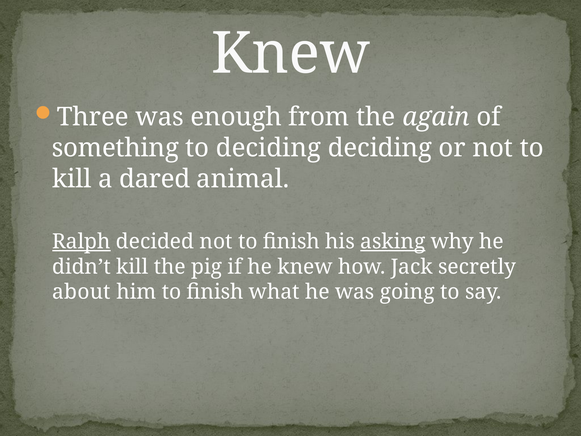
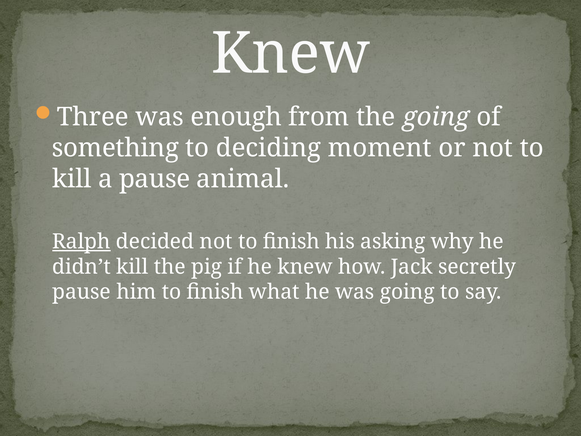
the again: again -> going
deciding deciding: deciding -> moment
a dared: dared -> pause
asking underline: present -> none
about at (81, 292): about -> pause
